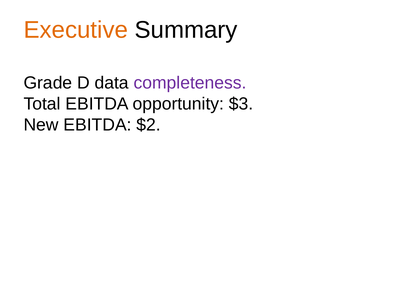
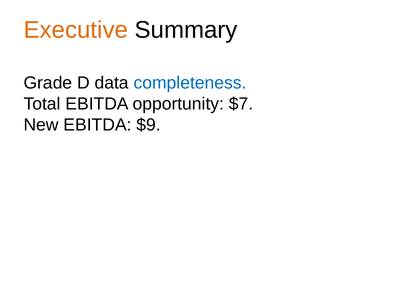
completeness colour: purple -> blue
$3: $3 -> $7
$2: $2 -> $9
